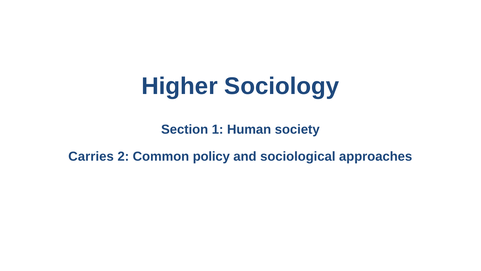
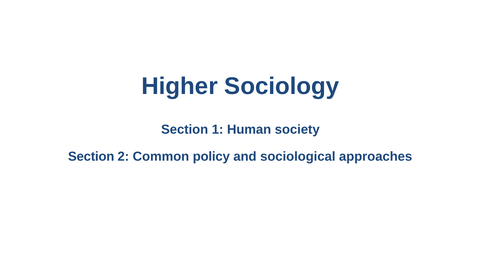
Carries at (91, 156): Carries -> Section
